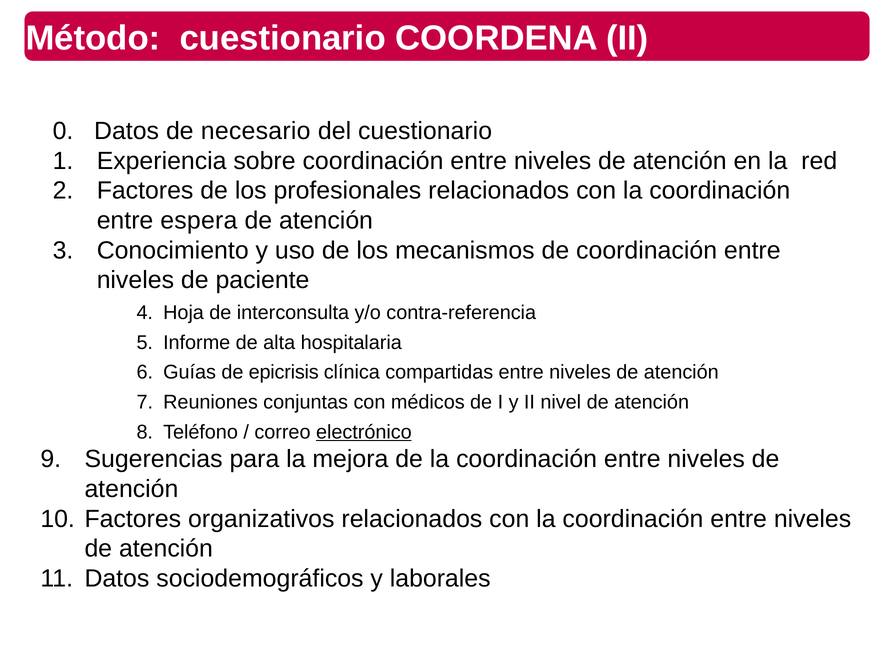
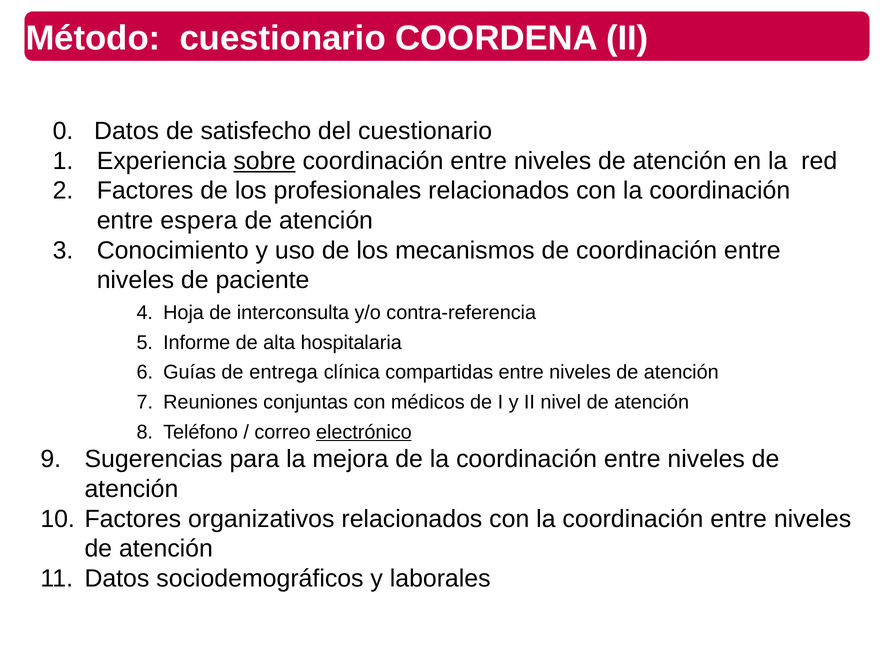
necesario: necesario -> satisfecho
sobre underline: none -> present
epicrisis: epicrisis -> entrega
